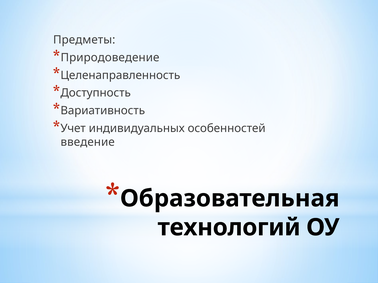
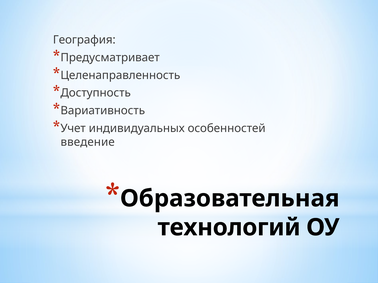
Предметы: Предметы -> География
Природоведение: Природоведение -> Предусматривает
